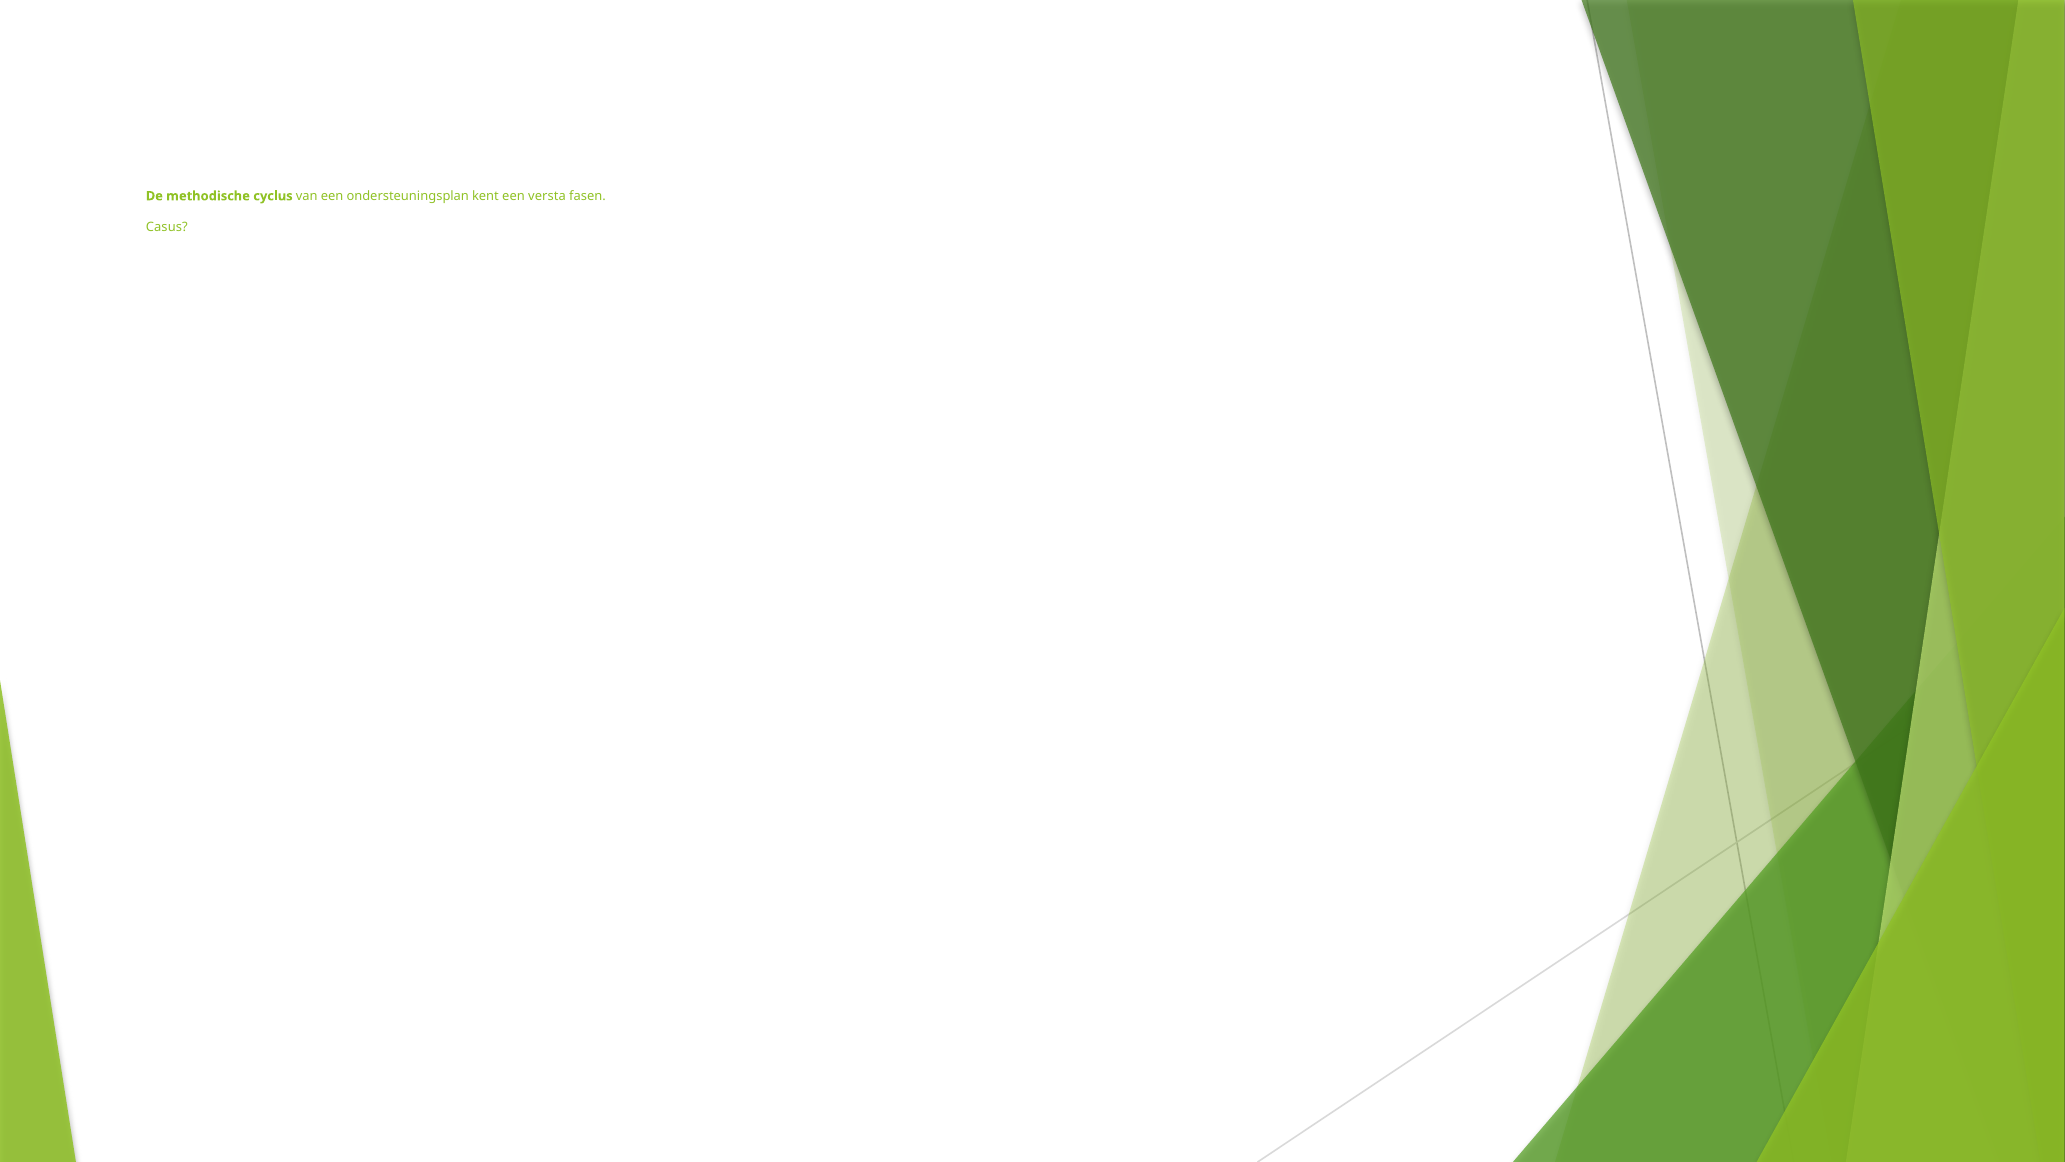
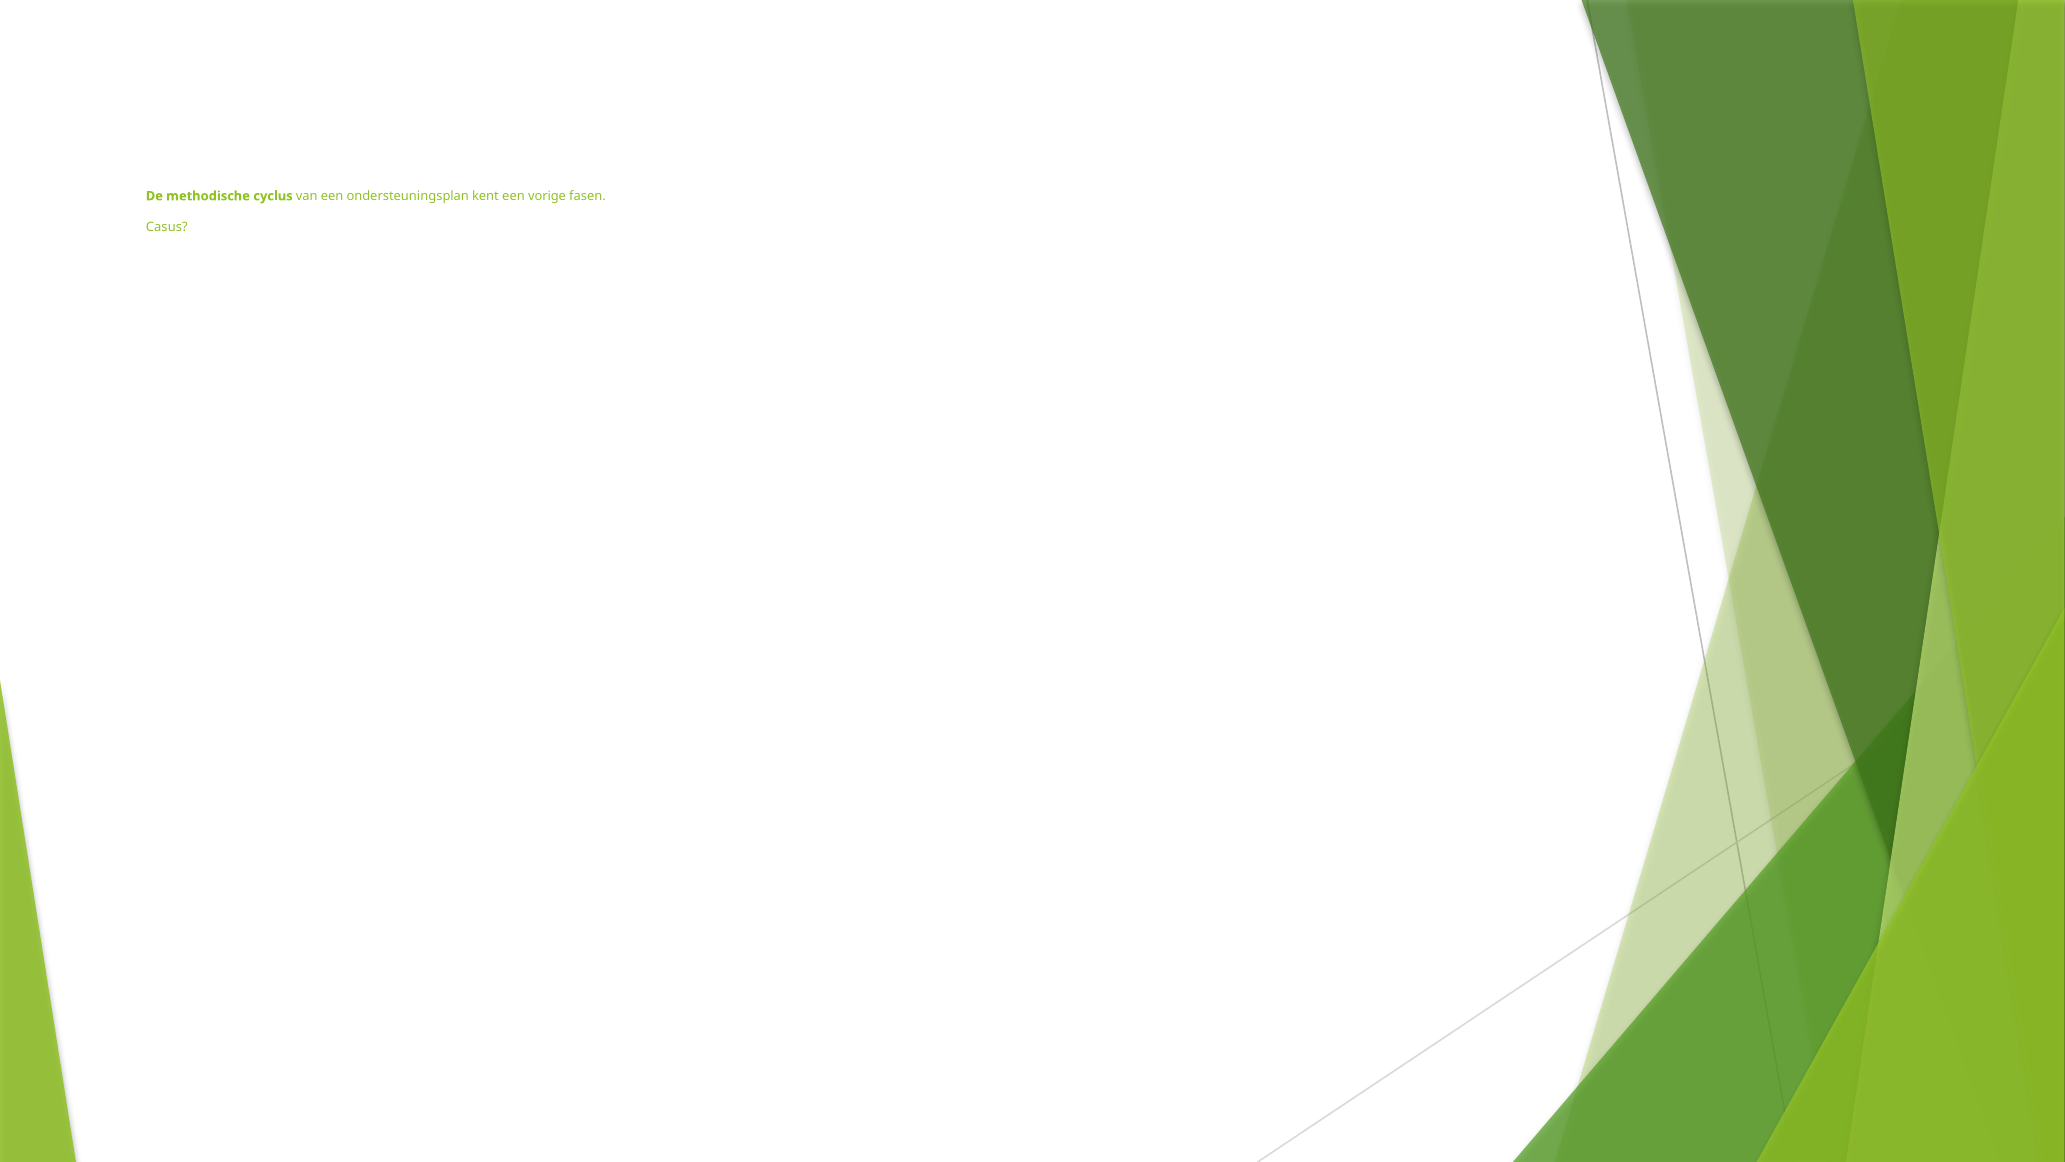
versta: versta -> vorige
